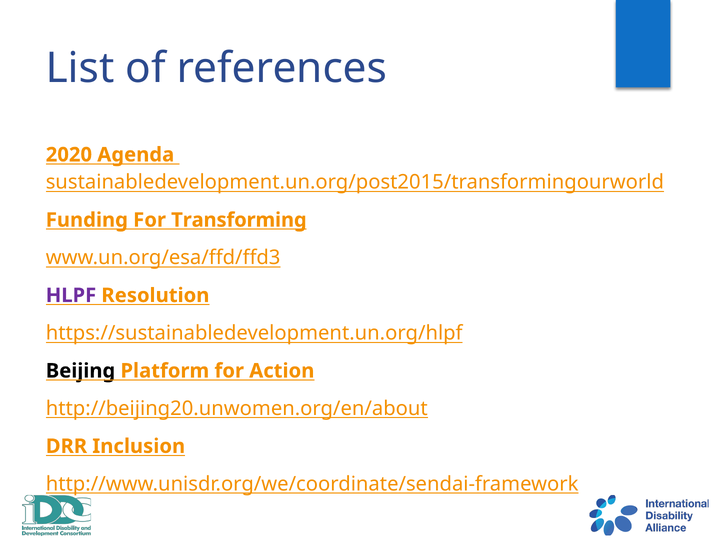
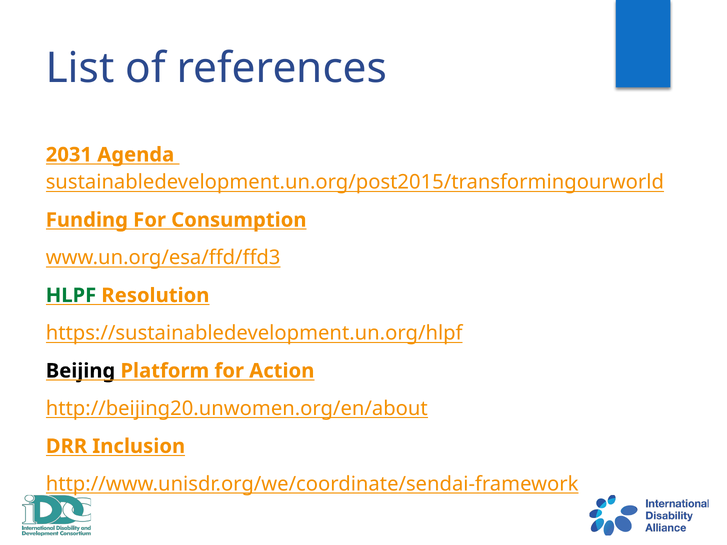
2020: 2020 -> 2031
Transforming: Transforming -> Consumption
HLPF colour: purple -> green
